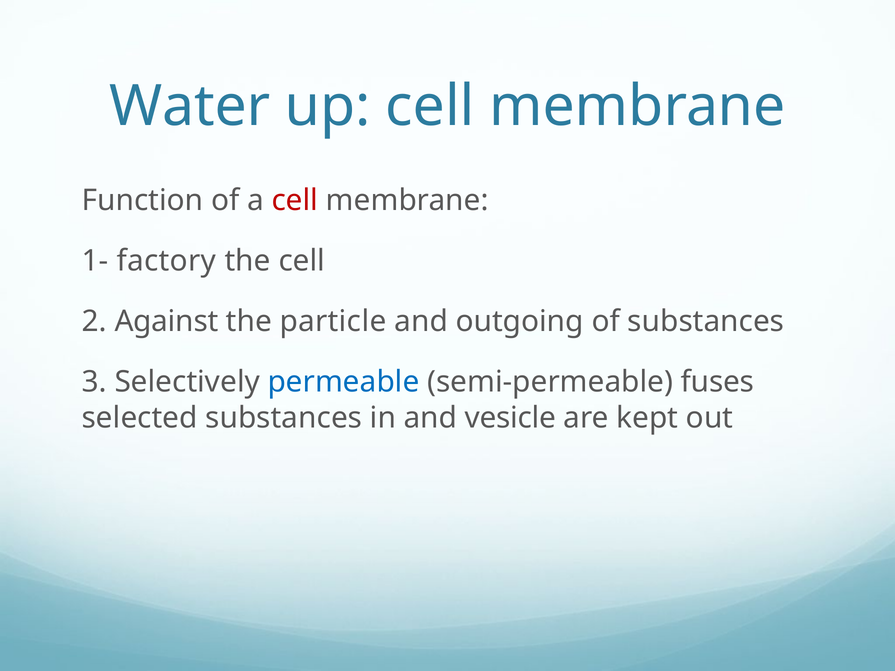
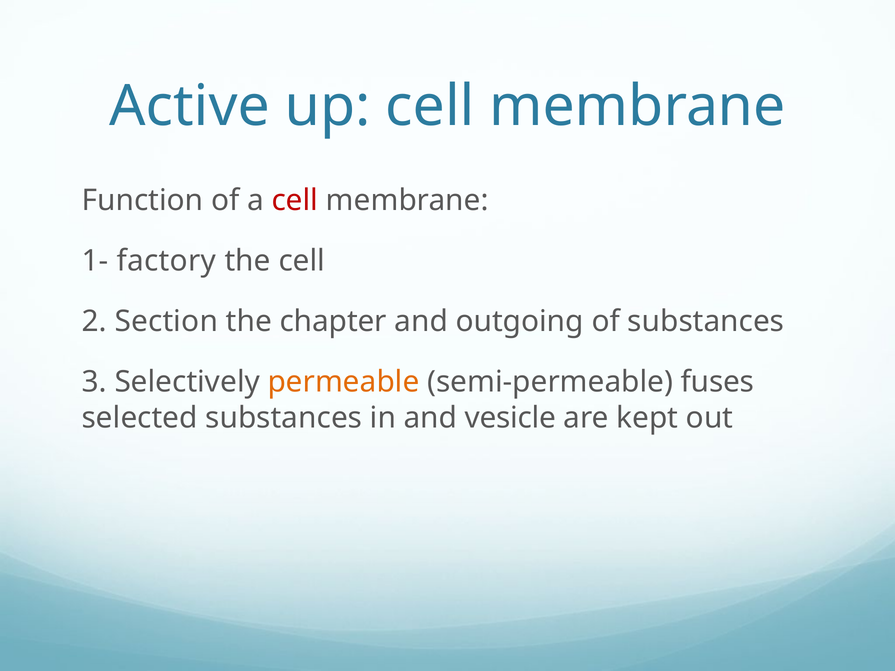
Water: Water -> Active
Against: Against -> Section
particle: particle -> chapter
permeable colour: blue -> orange
